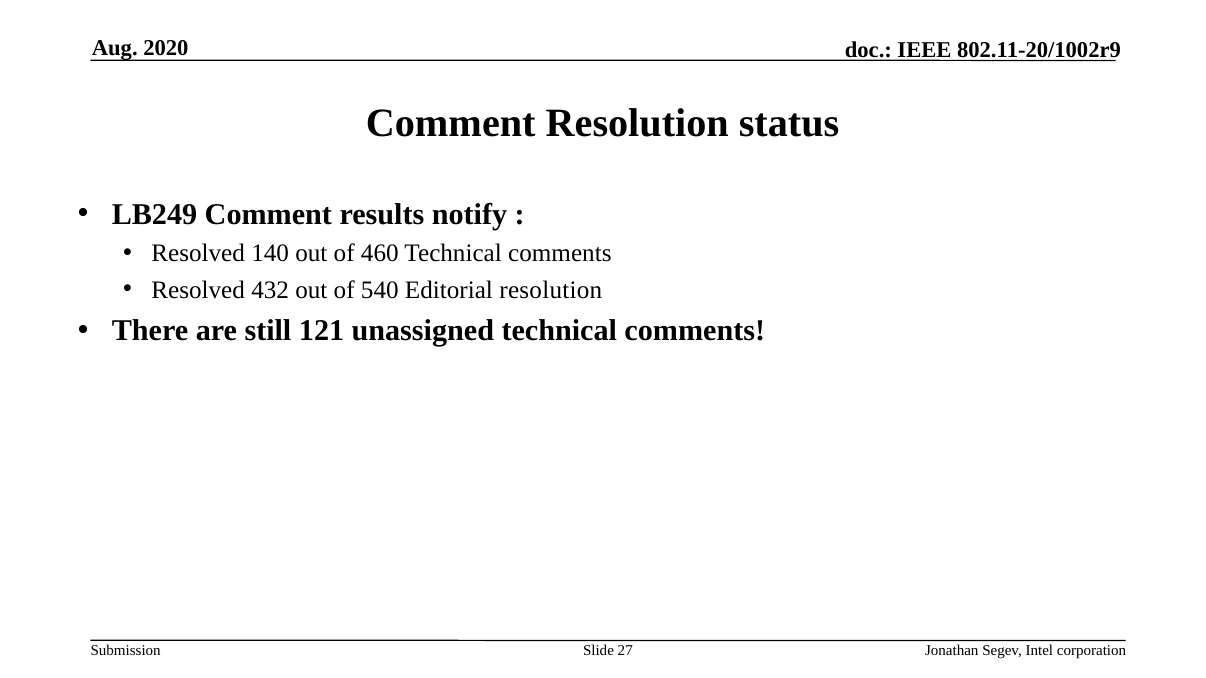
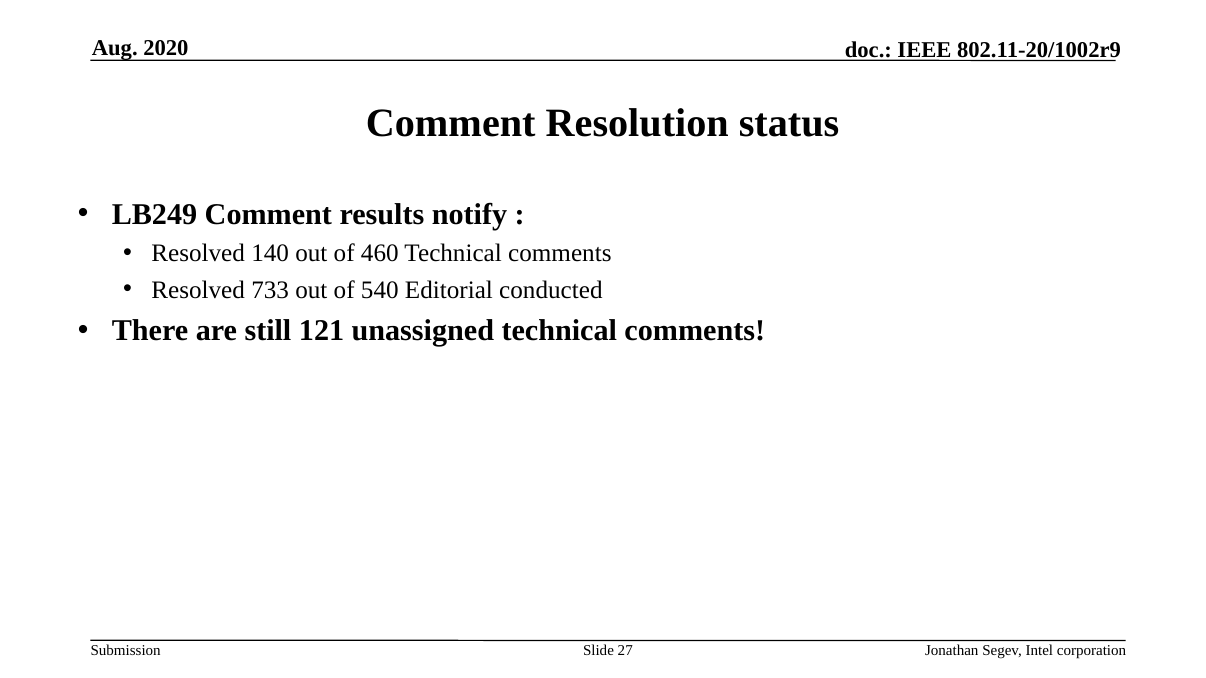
432: 432 -> 733
Editorial resolution: resolution -> conducted
